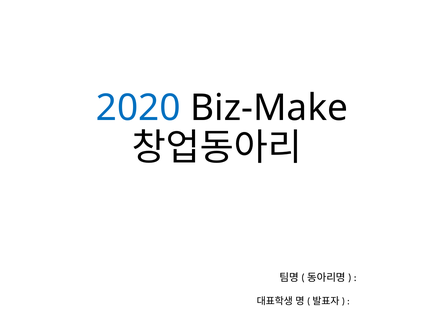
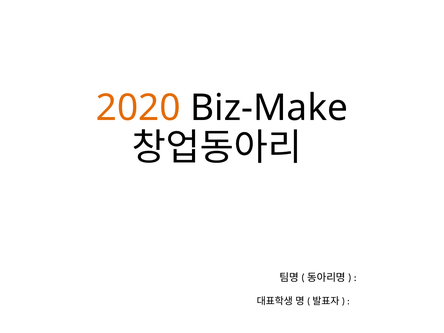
2020 colour: blue -> orange
